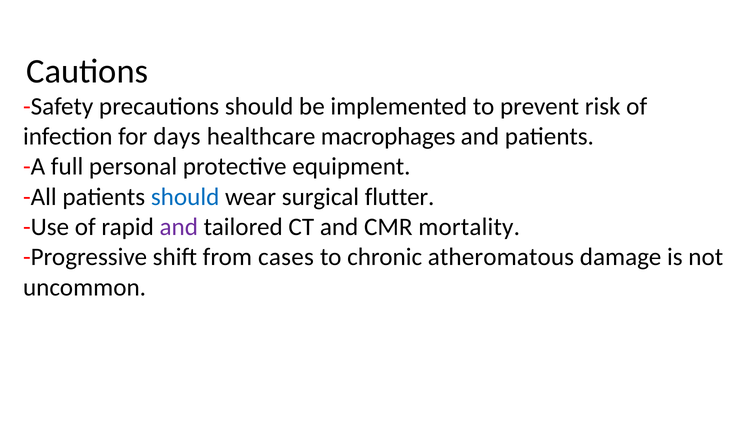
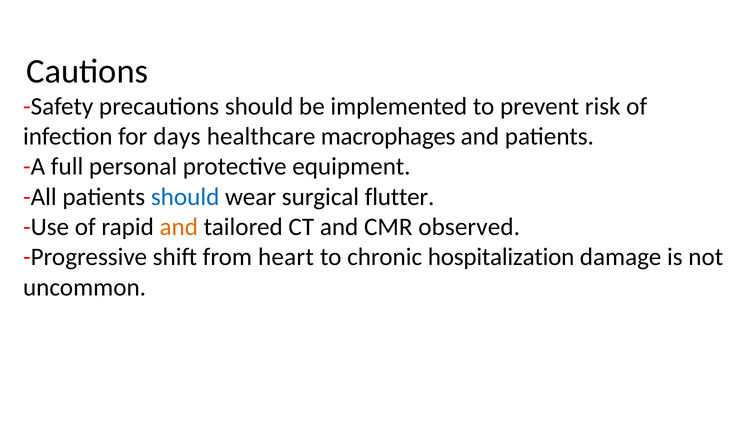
and at (179, 227) colour: purple -> orange
mortality: mortality -> observed
cases: cases -> heart
atheromatous: atheromatous -> hospitalization
